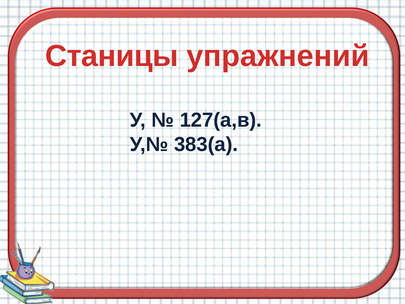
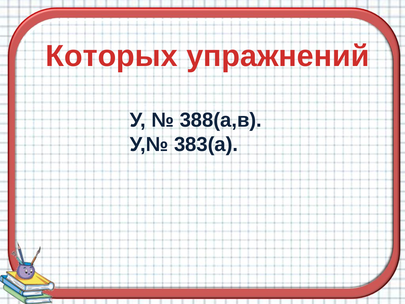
Станицы: Станицы -> Которых
127(а,в: 127(а,в -> 388(а,в
